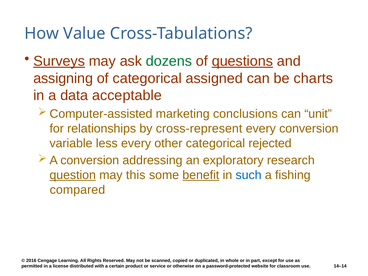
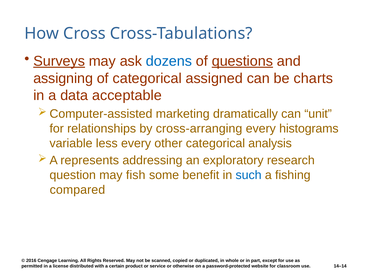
Value: Value -> Cross
dozens colour: green -> blue
conclusions: conclusions -> dramatically
cross-represent: cross-represent -> cross-arranging
every conversion: conversion -> histograms
rejected: rejected -> analysis
conversion at (90, 160): conversion -> represents
question underline: present -> none
this: this -> fish
benefit underline: present -> none
